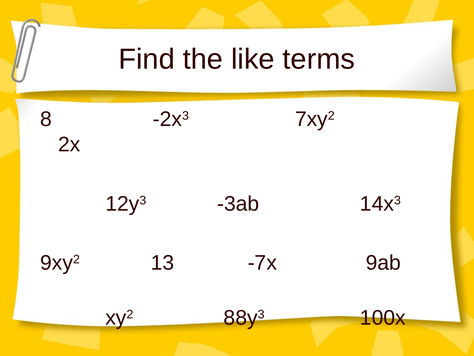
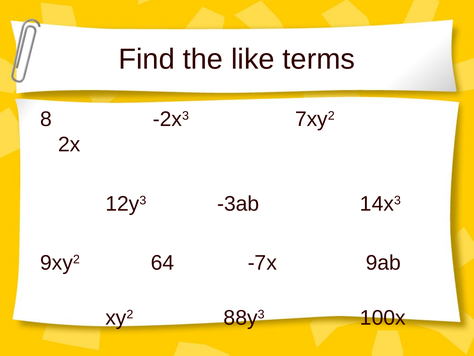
13: 13 -> 64
